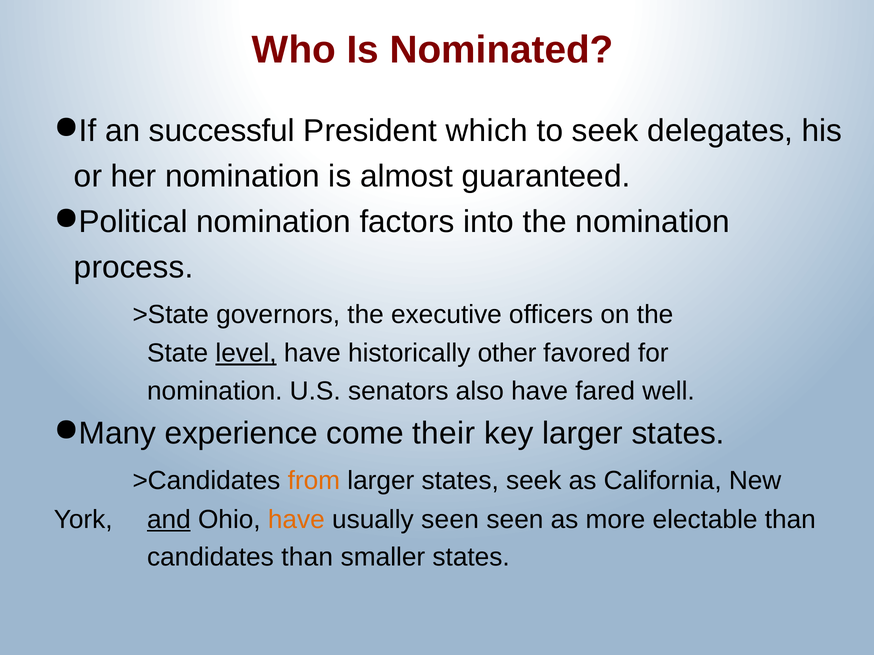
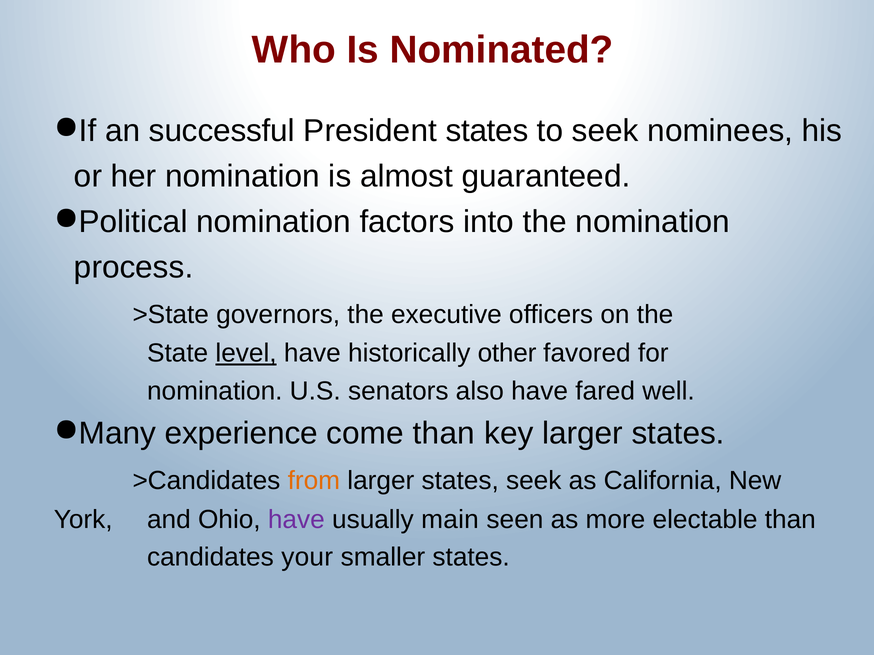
President which: which -> states
delegates: delegates -> nominees
come their: their -> than
and underline: present -> none
have at (296, 520) colour: orange -> purple
usually seen: seen -> main
candidates than: than -> your
